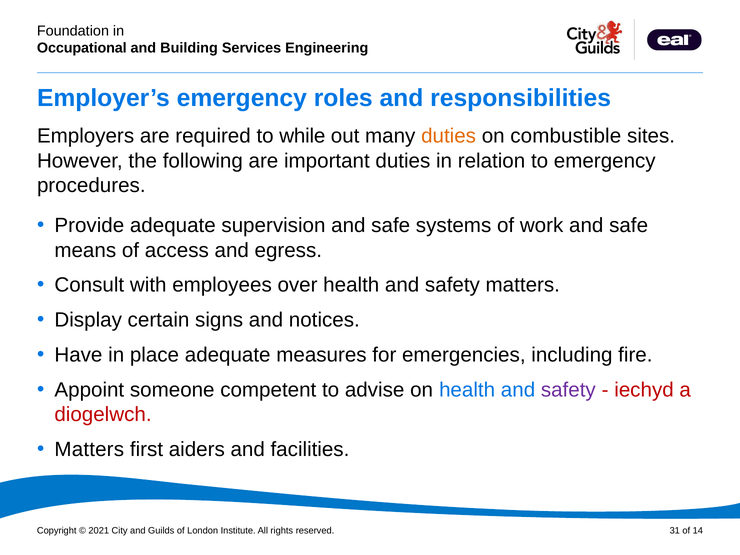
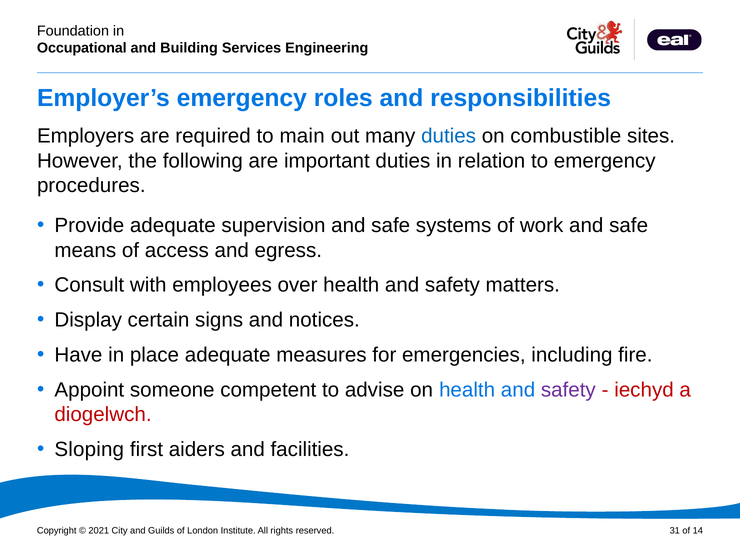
while: while -> main
duties at (449, 136) colour: orange -> blue
Matters at (89, 450): Matters -> Sloping
